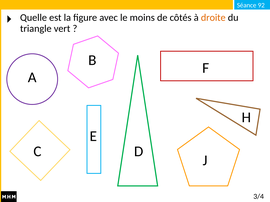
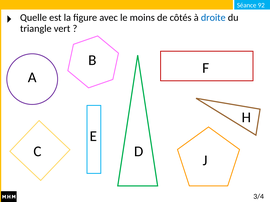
droite colour: orange -> blue
